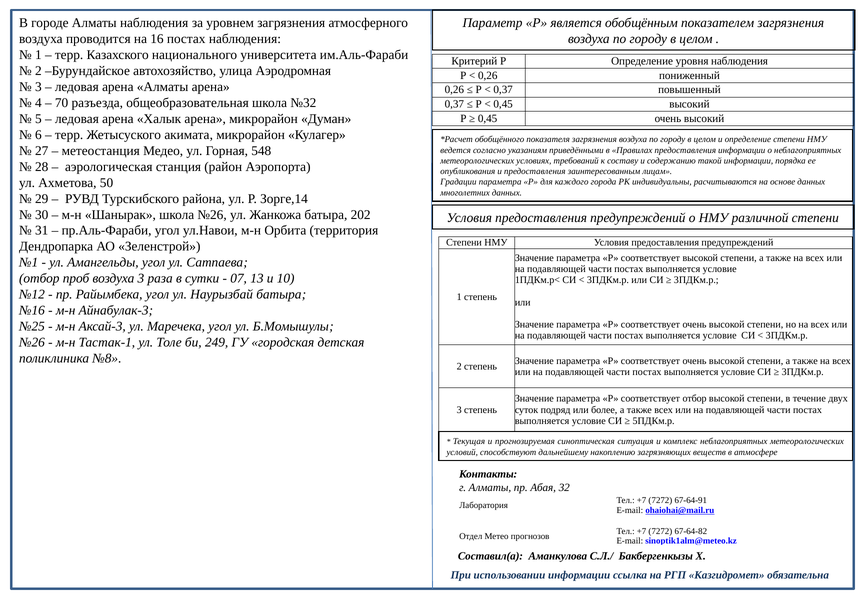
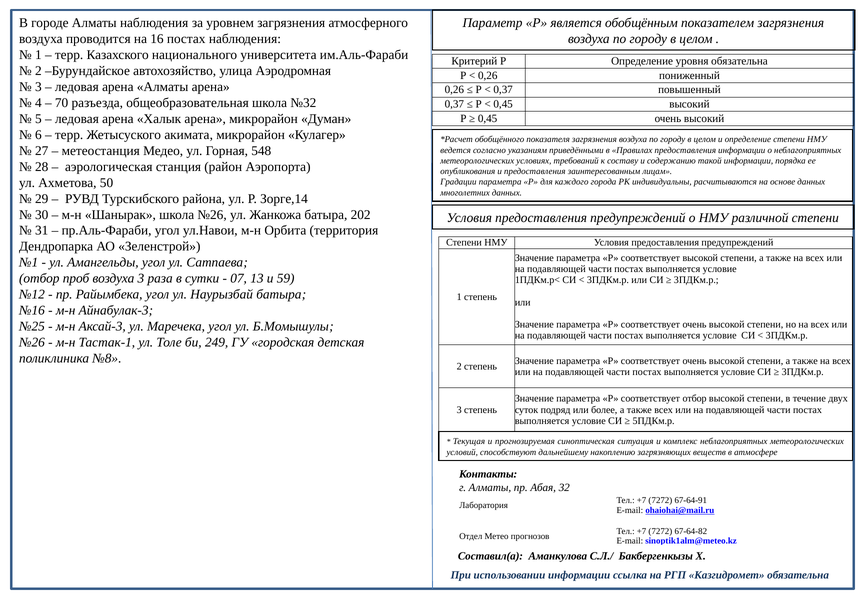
уровня наблюдения: наблюдения -> обязательна
10: 10 -> 59
